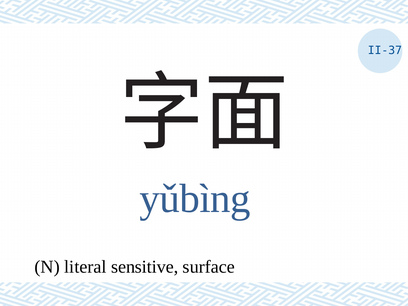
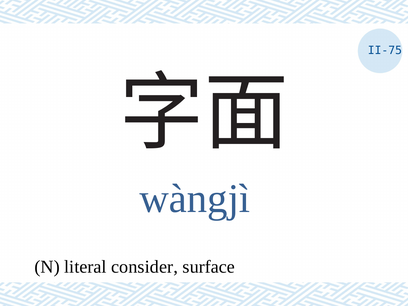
II-37: II-37 -> II-75
yǔbìng: yǔbìng -> wàngjì
sensitive: sensitive -> consider
